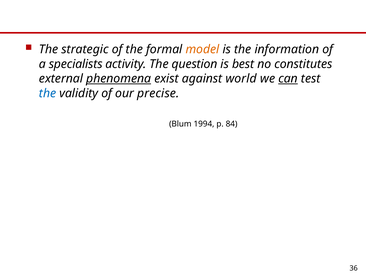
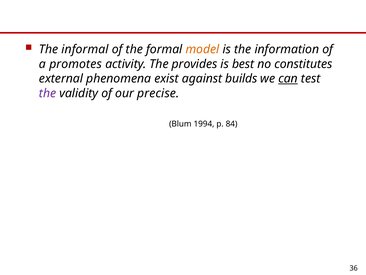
strategic: strategic -> informal
specialists: specialists -> promotes
question: question -> provides
phenomena underline: present -> none
world: world -> builds
the at (48, 93) colour: blue -> purple
